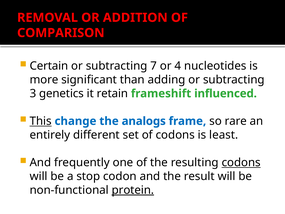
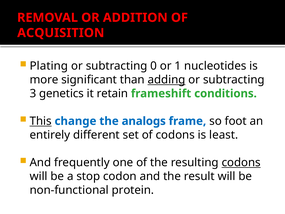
COMPARISON: COMPARISON -> ACQUISITION
Certain: Certain -> Plating
7: 7 -> 0
4: 4 -> 1
adding underline: none -> present
influenced: influenced -> conditions
rare: rare -> foot
protein underline: present -> none
